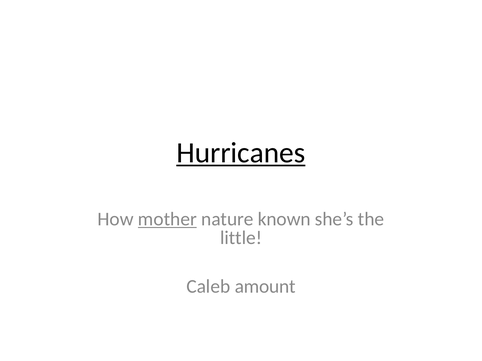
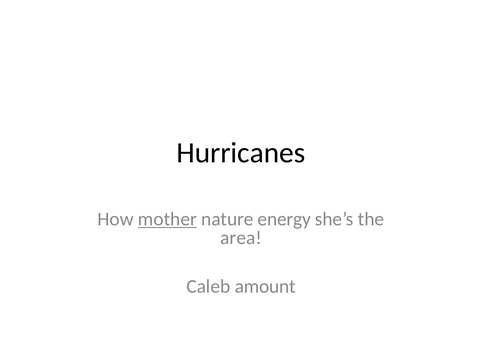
Hurricanes underline: present -> none
known: known -> energy
little: little -> area
